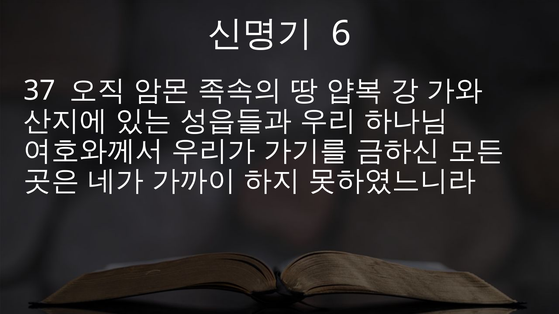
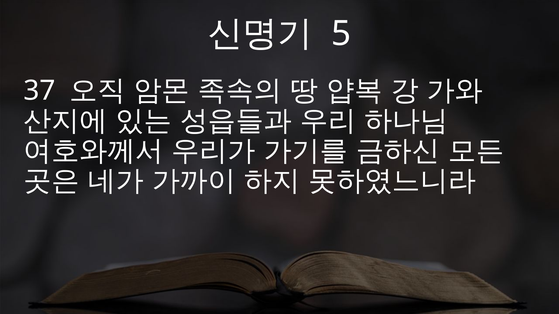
6: 6 -> 5
